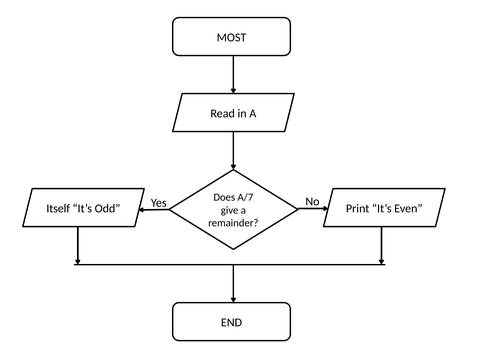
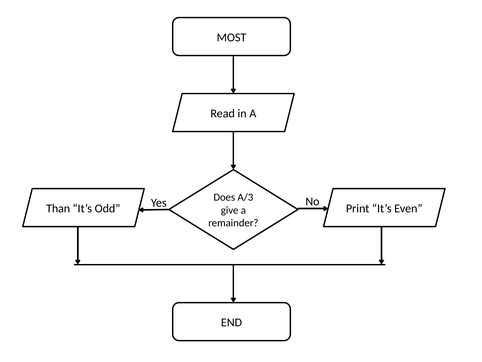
A/7: A/7 -> A/3
Itself: Itself -> Than
